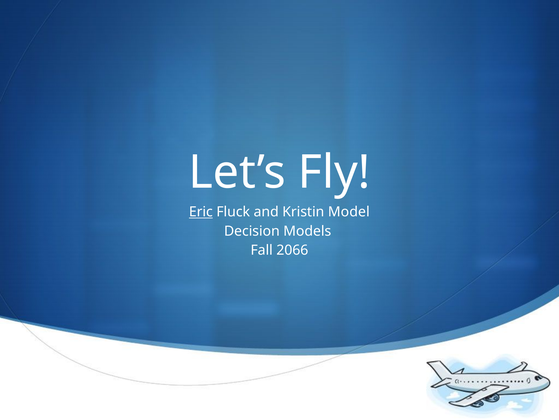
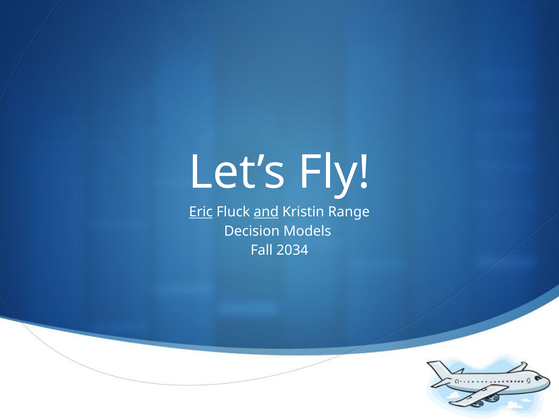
and underline: none -> present
Model: Model -> Range
2066: 2066 -> 2034
